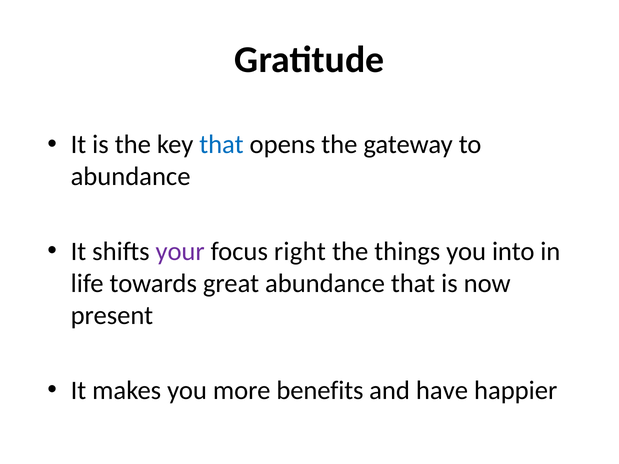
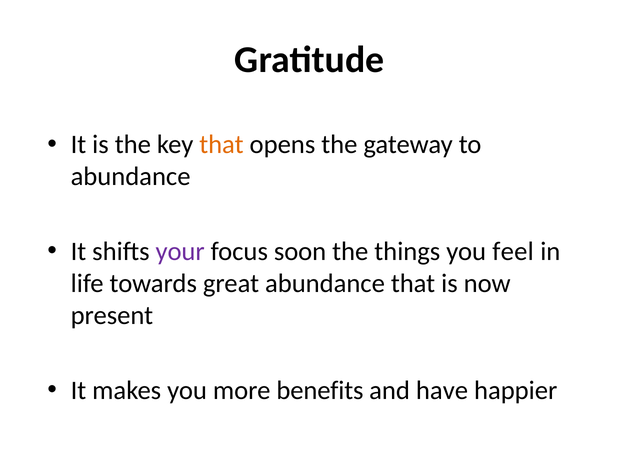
that at (221, 145) colour: blue -> orange
right: right -> soon
into: into -> feel
